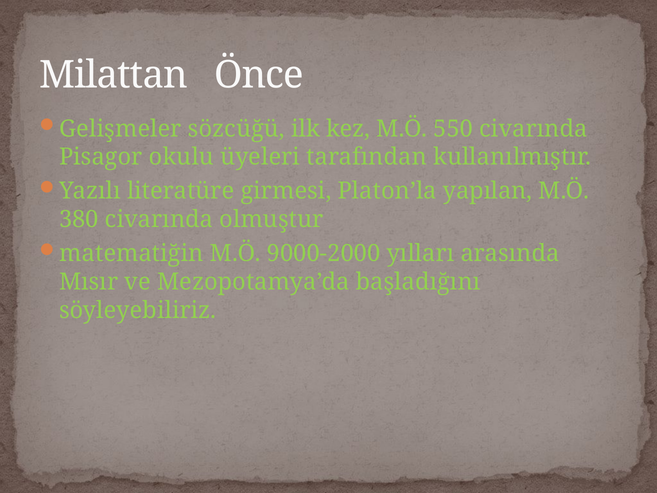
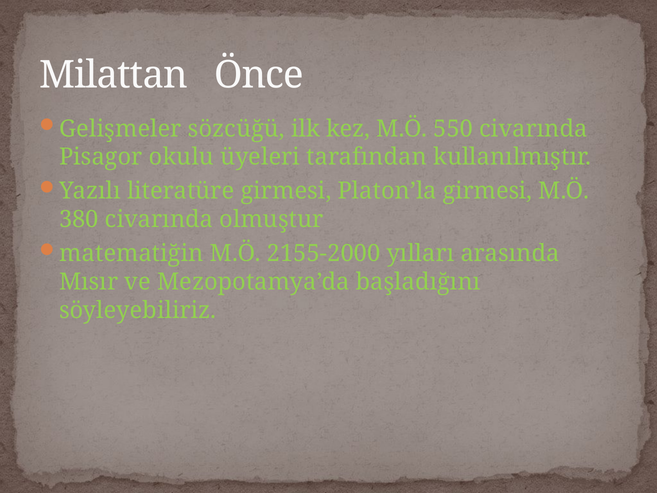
Platon’la yapılan: yapılan -> girmesi
9000-2000: 9000-2000 -> 2155-2000
